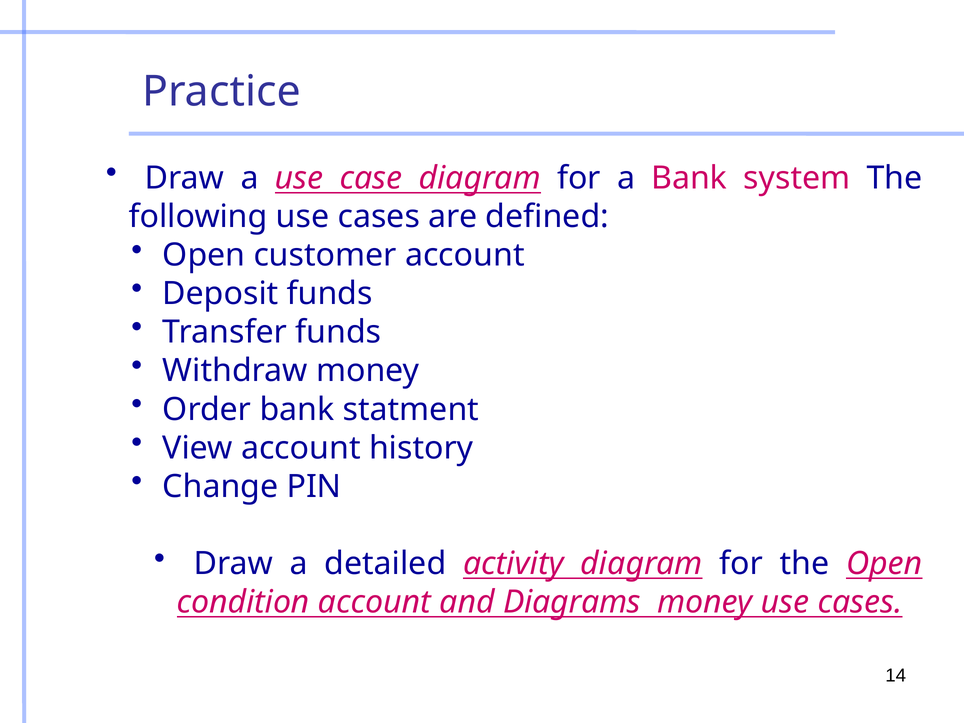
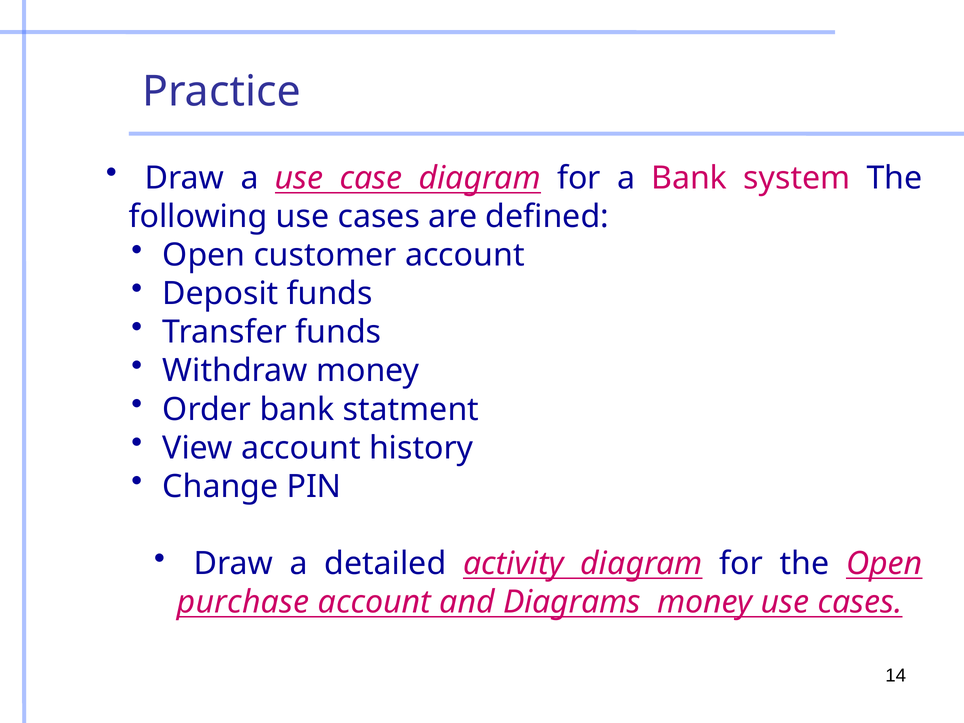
condition: condition -> purchase
